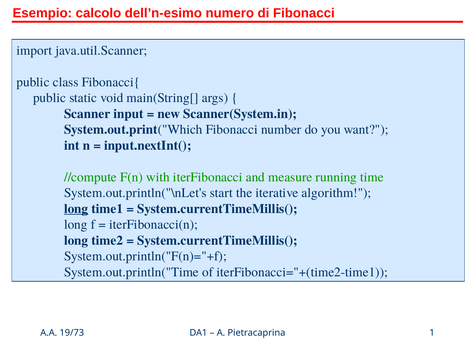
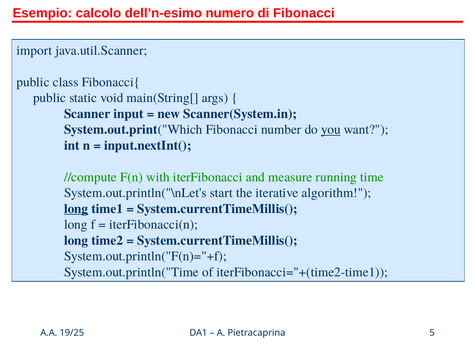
you underline: none -> present
19/73: 19/73 -> 19/25
1: 1 -> 5
